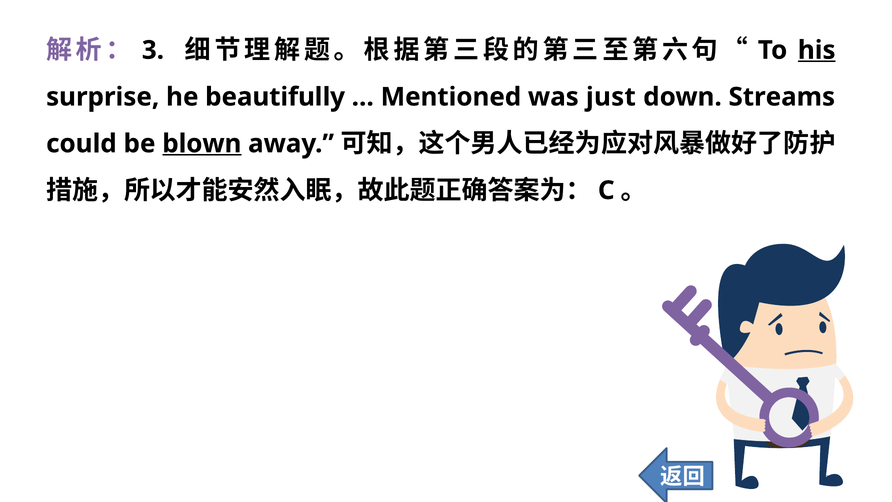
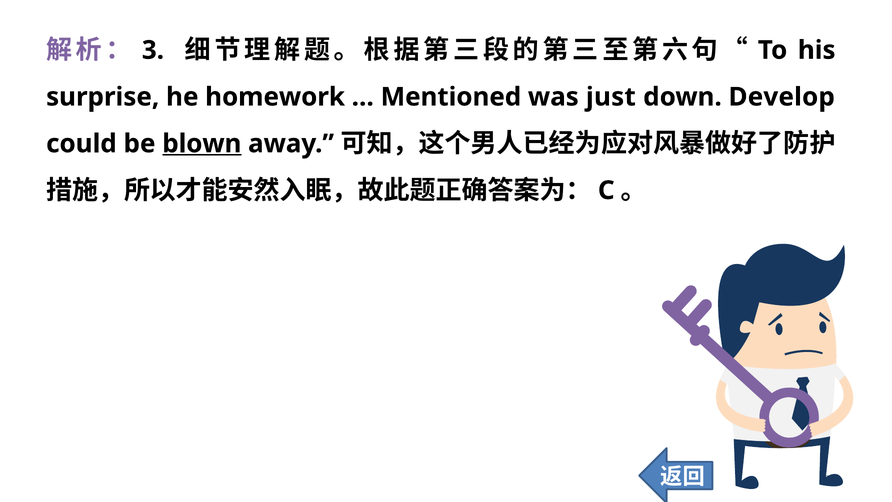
his underline: present -> none
beautifully: beautifully -> homework
Streams: Streams -> Develop
